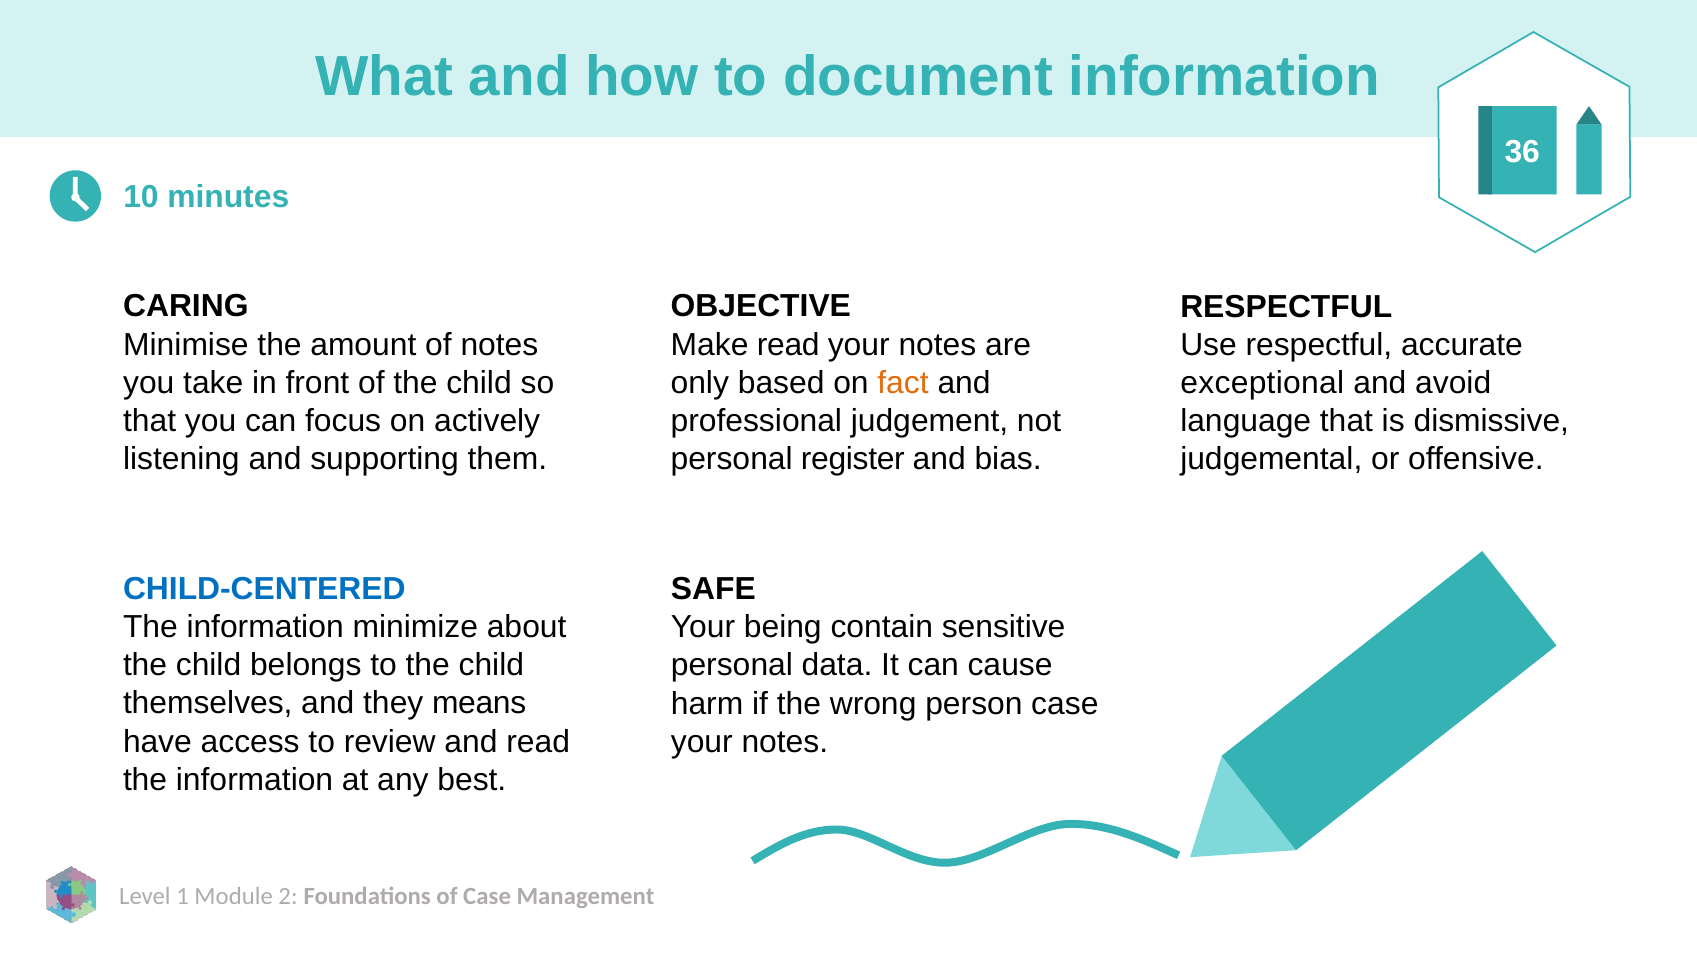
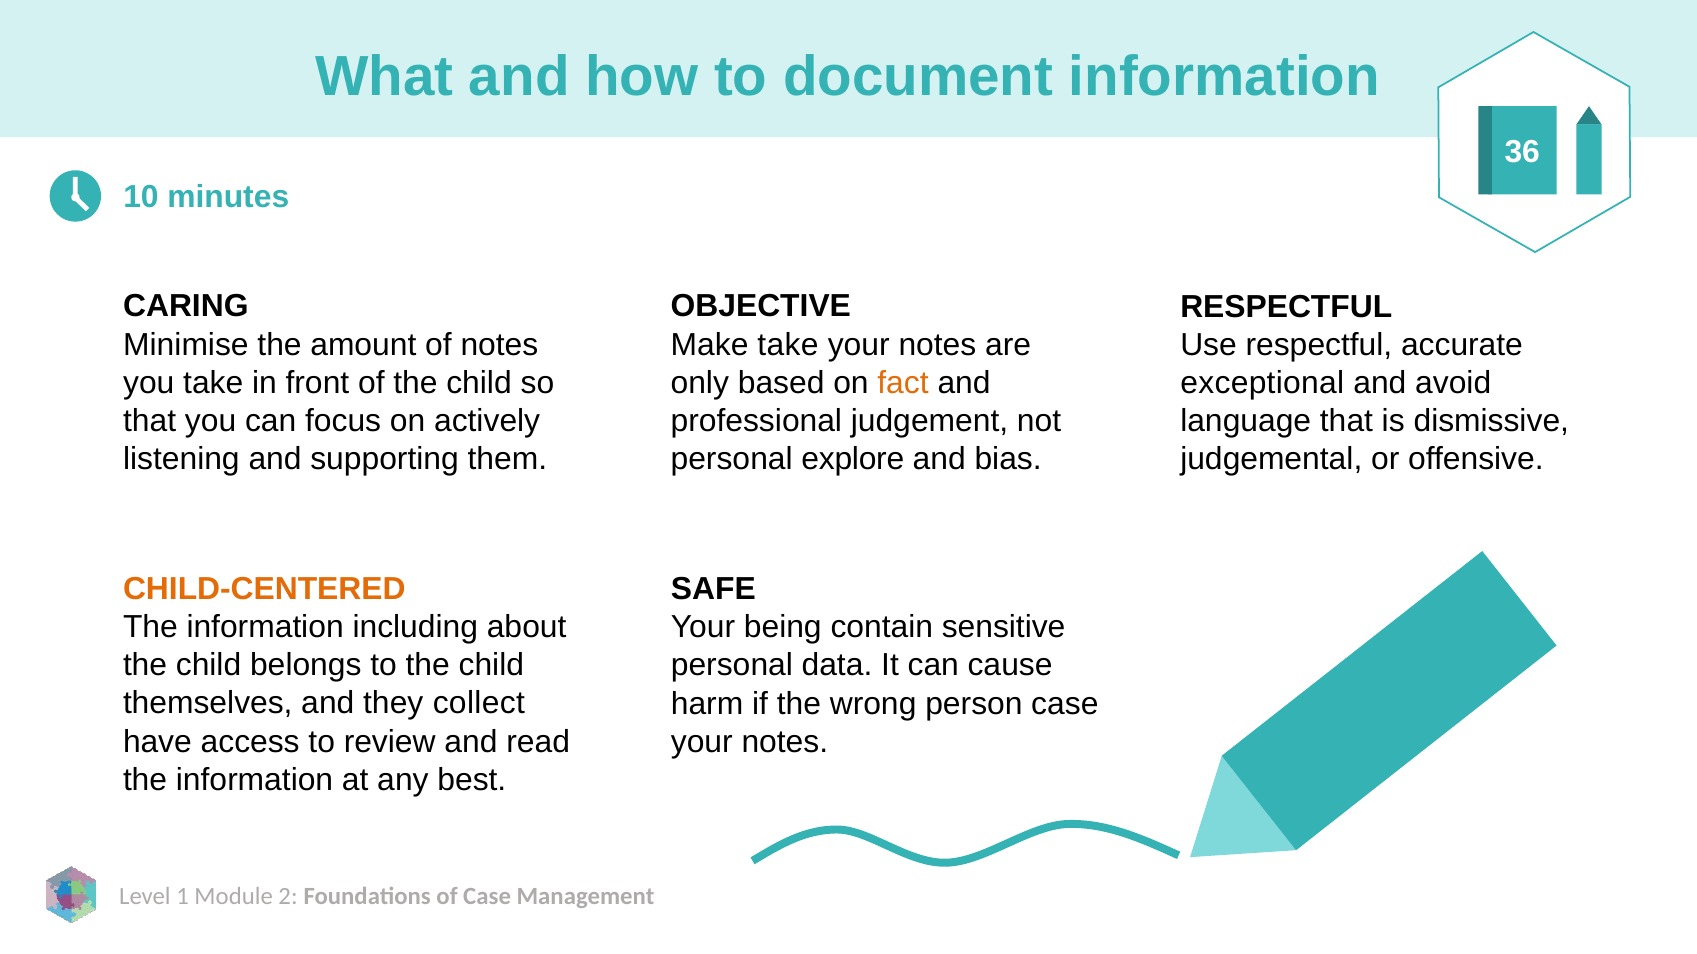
Make read: read -> take
register: register -> explore
CHILD-CENTERED colour: blue -> orange
minimize: minimize -> including
means: means -> collect
